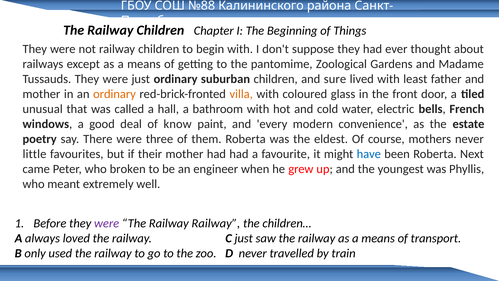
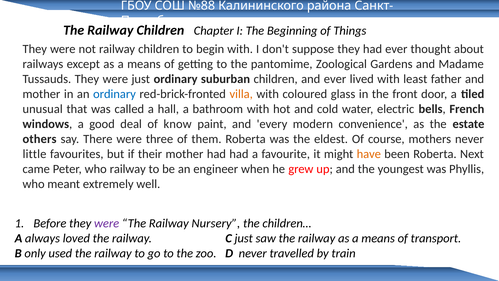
and sure: sure -> ever
ordinary at (114, 94) colour: orange -> blue
poetry: poetry -> others
have colour: blue -> orange
who broken: broken -> railway
Railway Railway: Railway -> Nursery
